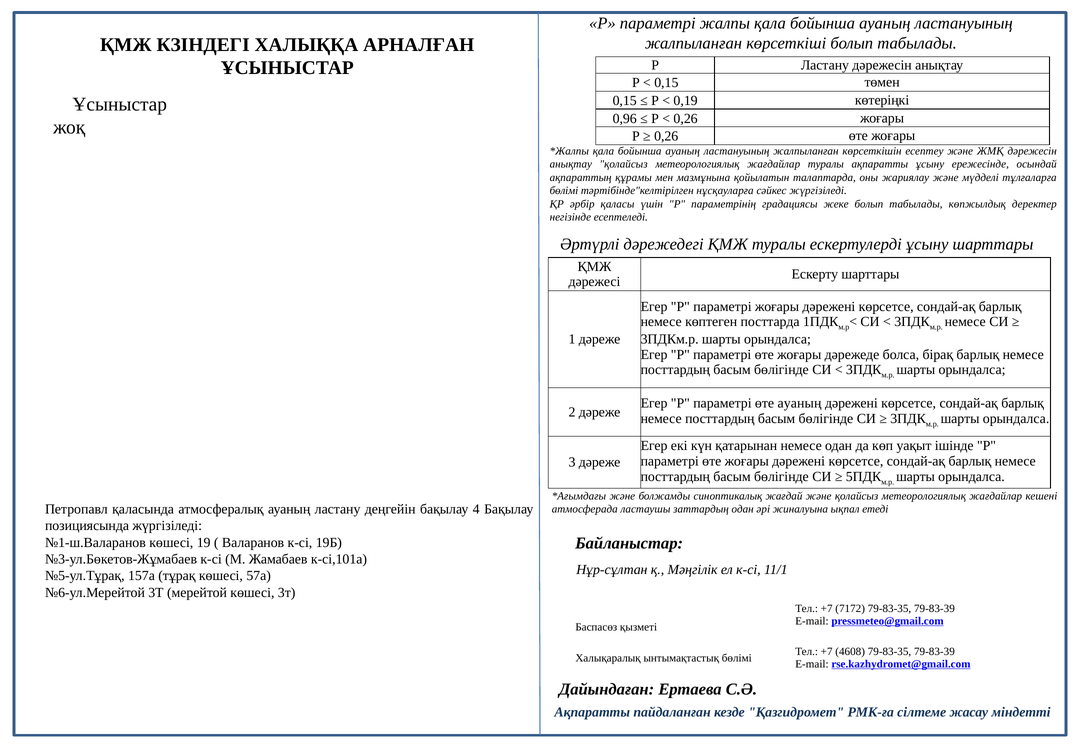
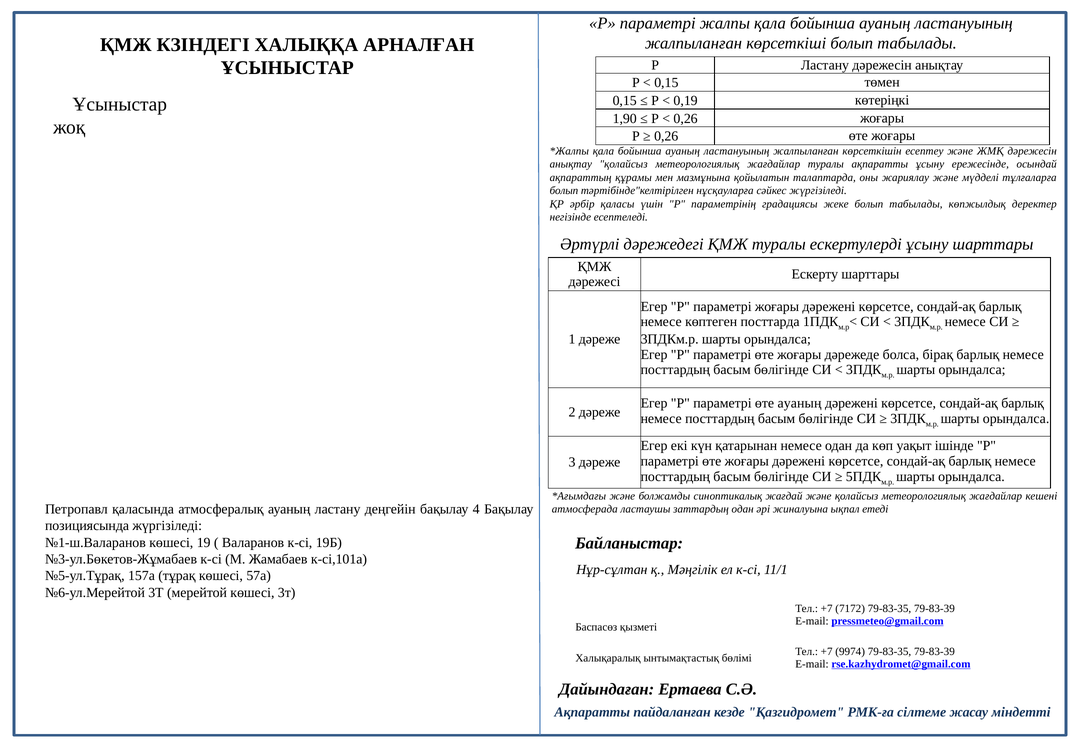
0,96: 0,96 -> 1,90
бөлімі at (564, 191): бөлімі -> болып
4608: 4608 -> 9974
